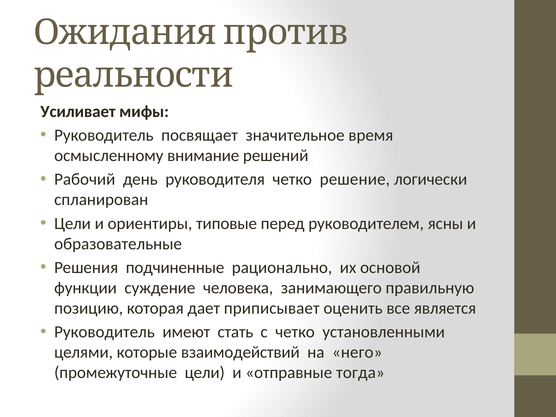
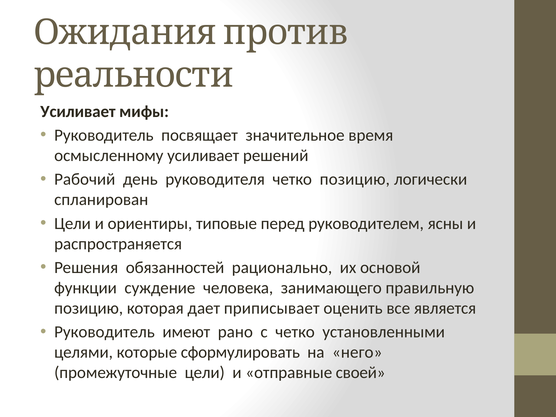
осмысленному внимание: внимание -> усиливает
четко решение: решение -> позицию
образовательные: образовательные -> распространяется
подчиненные: подчиненные -> обязанностей
стать: стать -> рано
взаимодействий: взаимодействий -> сформулировать
тогда: тогда -> своей
